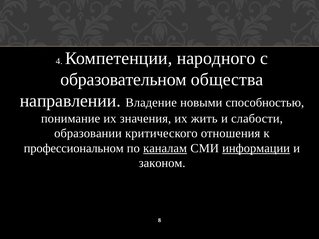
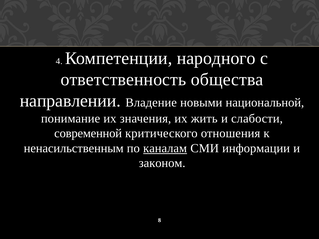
образовательном: образовательном -> ответственность
способностью: способностью -> национальной
образовании: образовании -> современной
профессиональном: профессиональном -> ненасильственным
информации underline: present -> none
